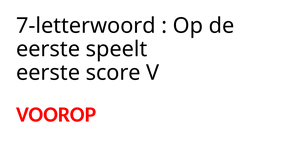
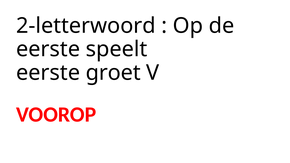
7-letterwoord: 7-letterwoord -> 2-letterwoord
score: score -> groet
